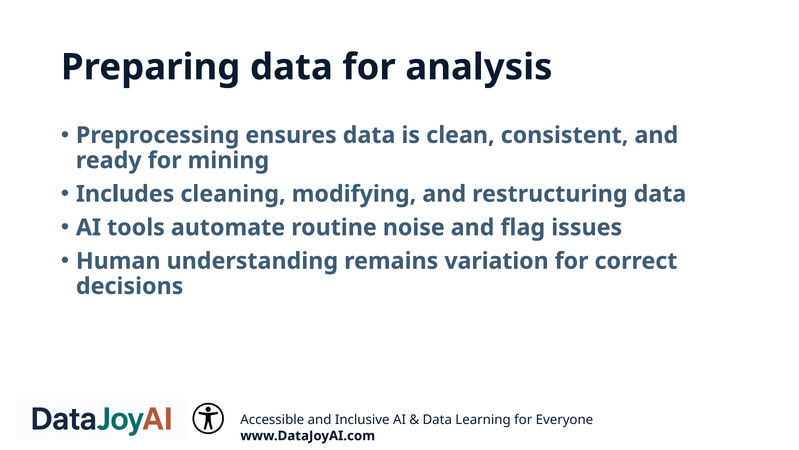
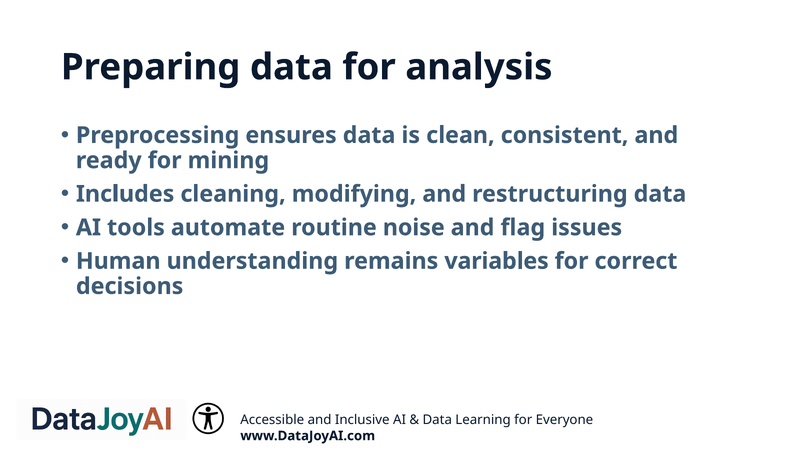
variation: variation -> variables
